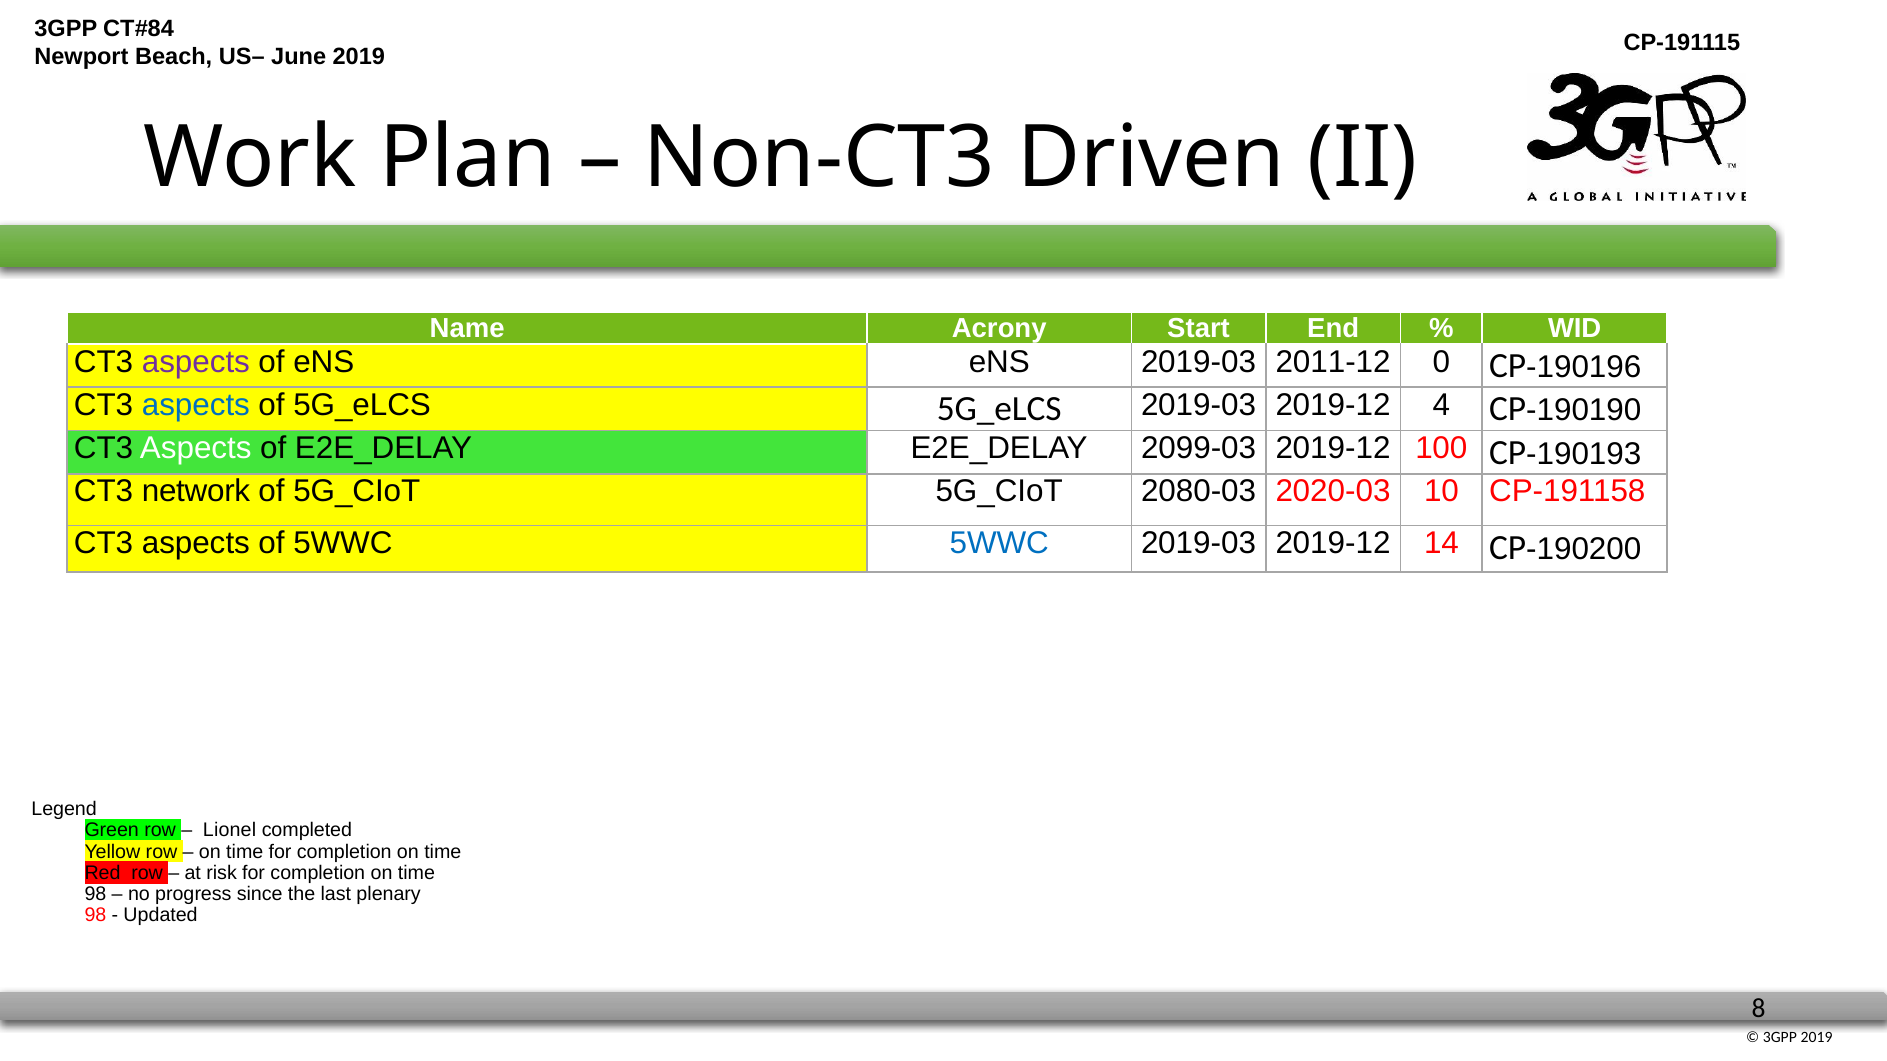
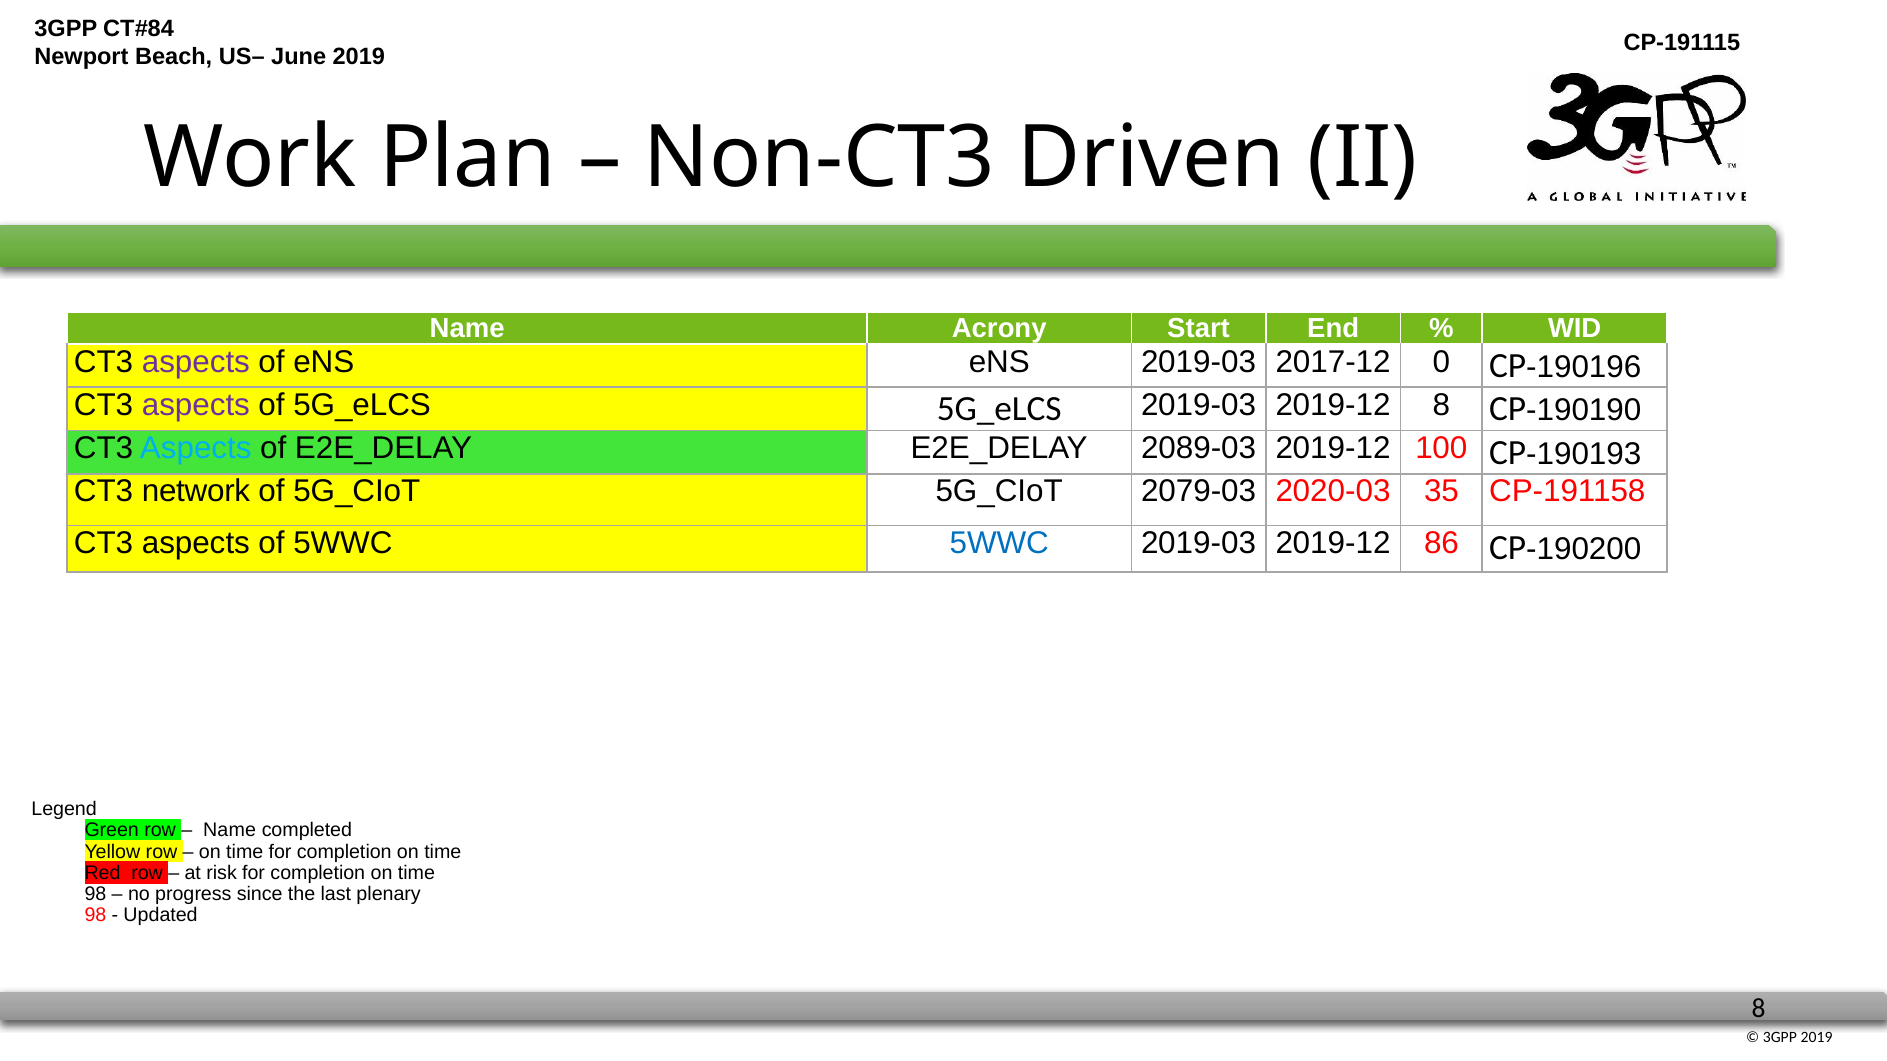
2011-12: 2011-12 -> 2017-12
aspects at (196, 405) colour: blue -> purple
2019-12 4: 4 -> 8
Aspects at (196, 449) colour: white -> light blue
2099-03: 2099-03 -> 2089-03
2080-03: 2080-03 -> 2079-03
10: 10 -> 35
14: 14 -> 86
Lionel at (230, 831): Lionel -> Name
